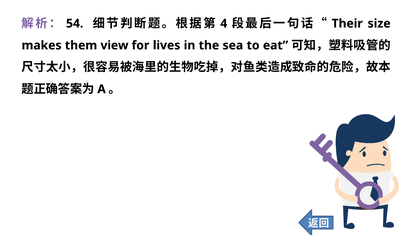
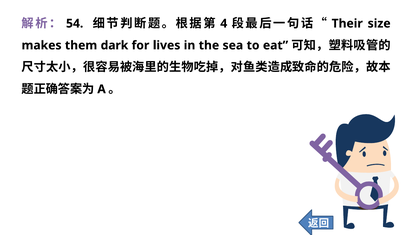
view: view -> dark
